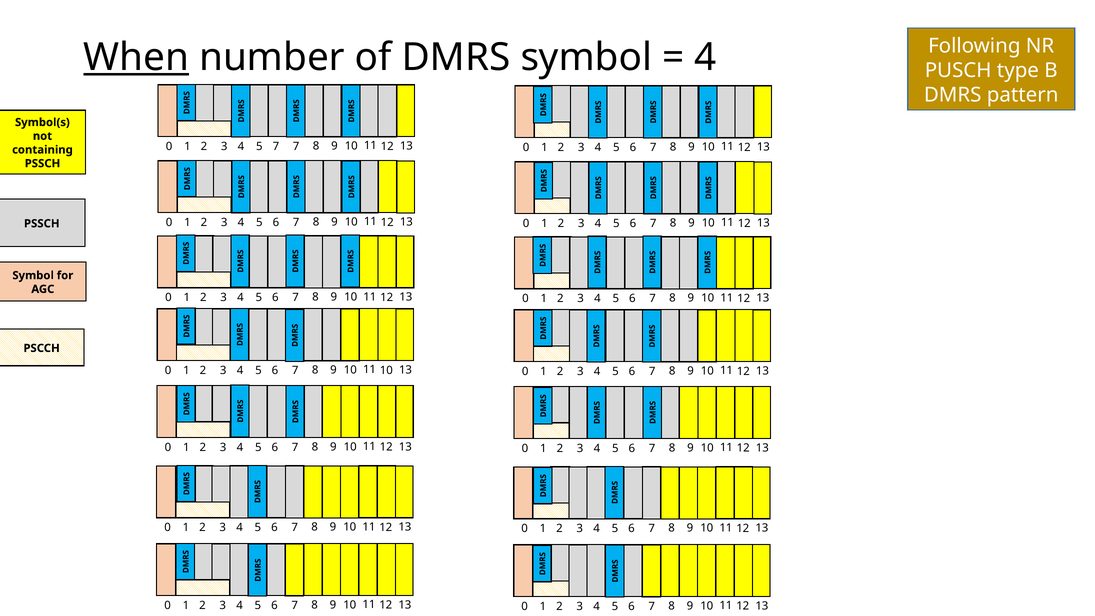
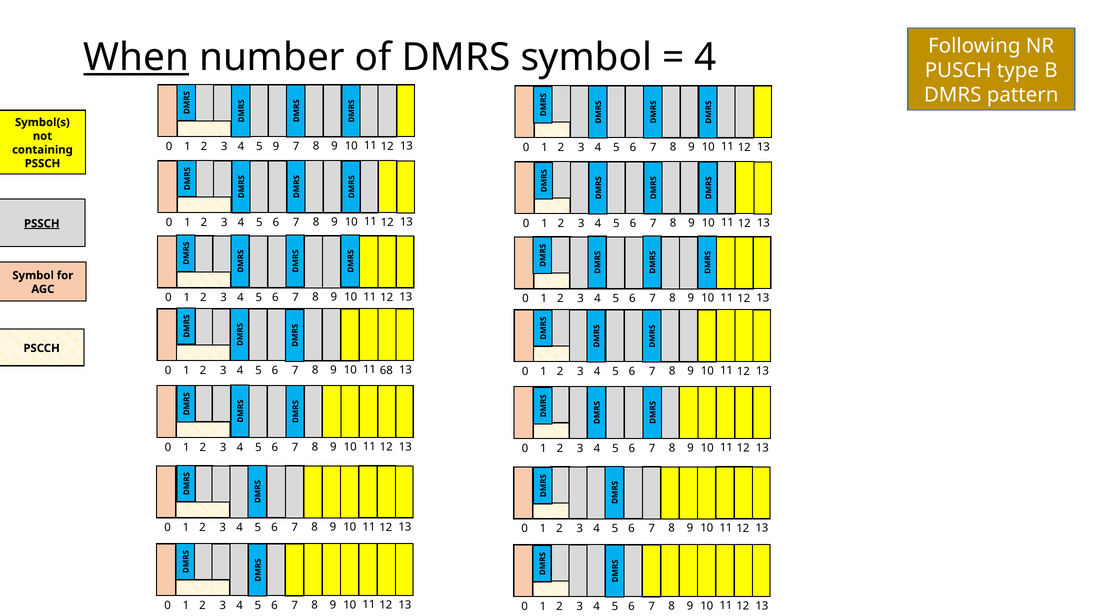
5 7: 7 -> 9
PSSCH at (42, 224) underline: none -> present
11 10: 10 -> 68
